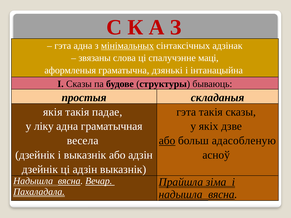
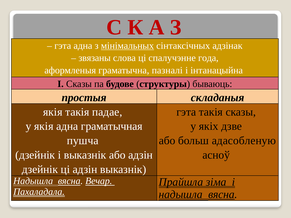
маці: маці -> года
дзянькі: дзянькі -> пазналі
у ліку: ліку -> якія
весела: весела -> пушча
або at (167, 141) underline: present -> none
